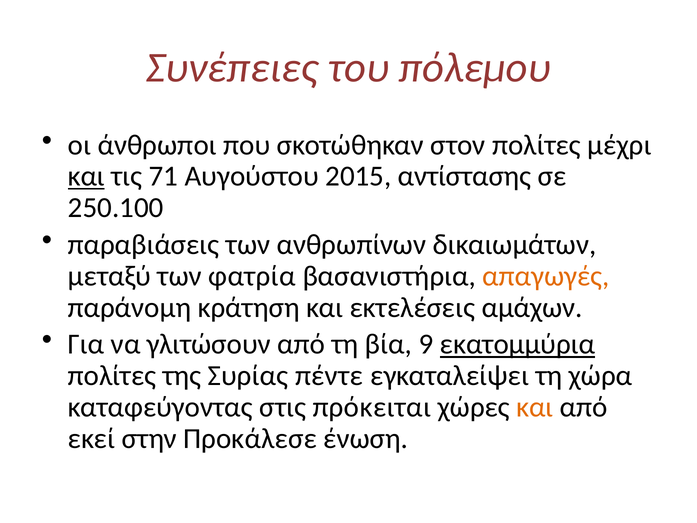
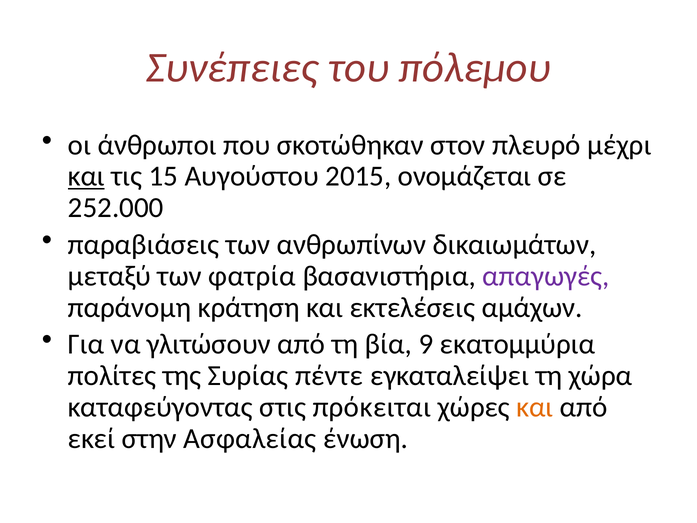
στον πολίτες: πολίτες -> πλευρό
71: 71 -> 15
αντίστασης: αντίστασης -> ονομάζεται
250.100: 250.100 -> 252.000
απαγωγές colour: orange -> purple
εκατομμύρια underline: present -> none
Προκάλεσε: Προκάλεσε -> Ασφαλείας
